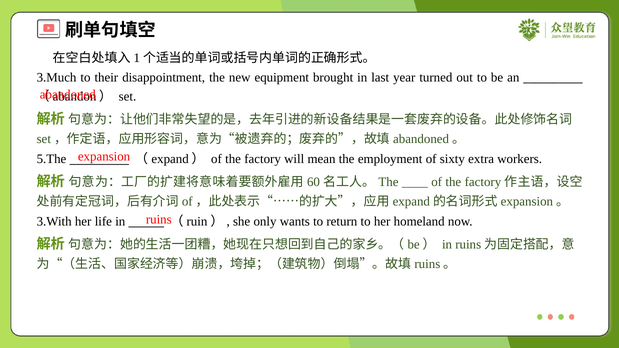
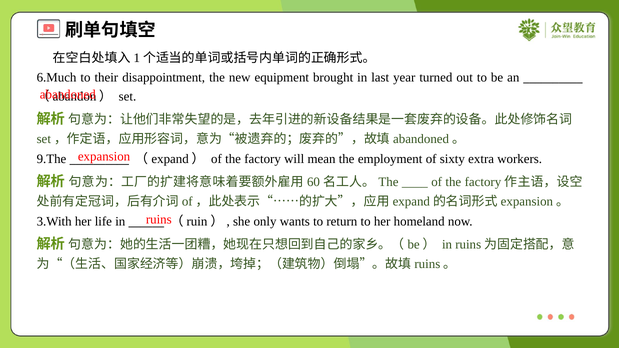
3.Much: 3.Much -> 6.Much
5.The: 5.The -> 9.The
